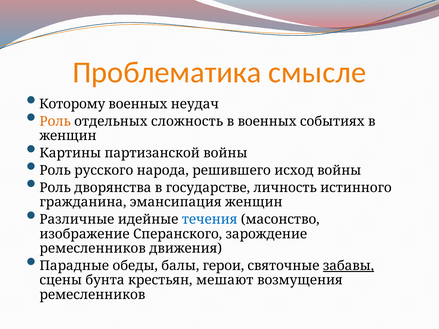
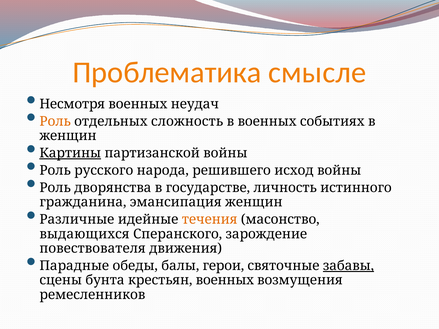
Которому: Которому -> Несмотря
Картины underline: none -> present
течения colour: blue -> orange
изображение: изображение -> выдающихся
ремесленников at (93, 249): ремесленников -> повествователя
крестьян мешают: мешают -> военных
